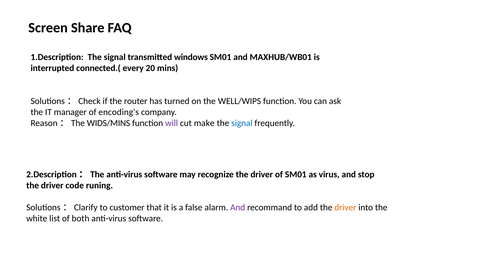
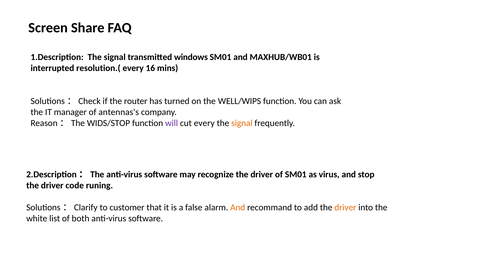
connected.(: connected.( -> resolution.(
20: 20 -> 16
encoding's: encoding's -> antennas's
WIDS/MINS: WIDS/MINS -> WIDS/STOP
cut make: make -> every
signal at (242, 123) colour: blue -> orange
And at (238, 207) colour: purple -> orange
